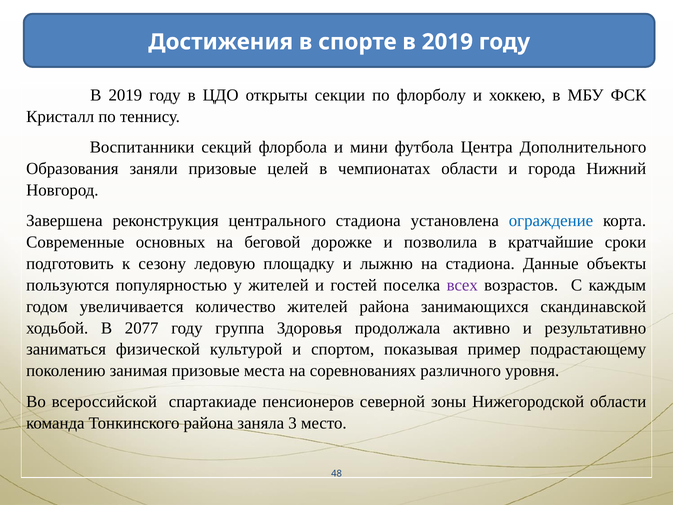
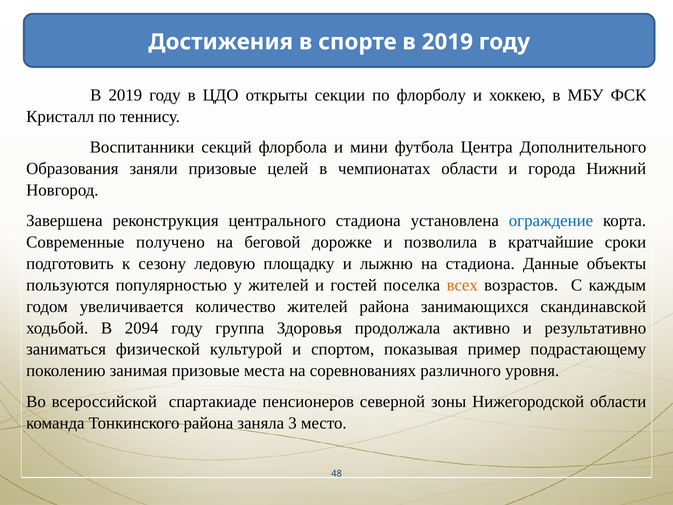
основных: основных -> получено
всех colour: purple -> orange
2077: 2077 -> 2094
